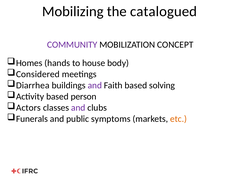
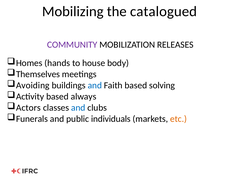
CONCEPT: CONCEPT -> RELEASES
Considered: Considered -> Themselves
Diarrhea: Diarrhea -> Avoiding
and at (95, 85) colour: purple -> blue
person: person -> always
and at (78, 108) colour: purple -> blue
symptoms: symptoms -> individuals
